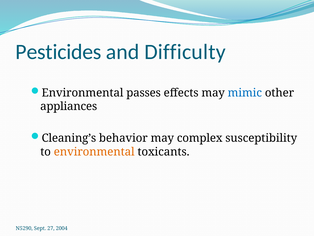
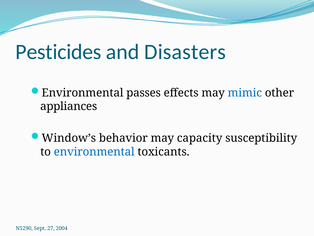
Difficulty: Difficulty -> Disasters
Cleaning’s: Cleaning’s -> Window’s
complex: complex -> capacity
environmental at (94, 152) colour: orange -> blue
